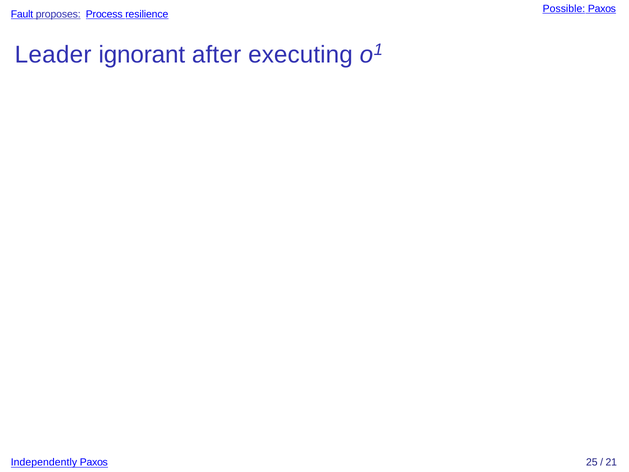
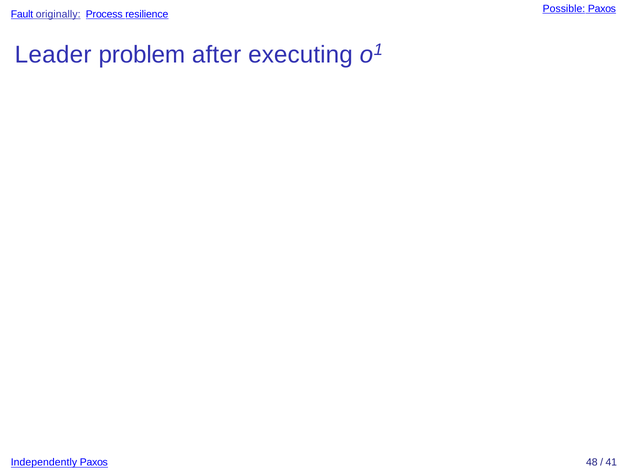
proposes: proposes -> originally
ignorant: ignorant -> problem
25: 25 -> 48
21: 21 -> 41
